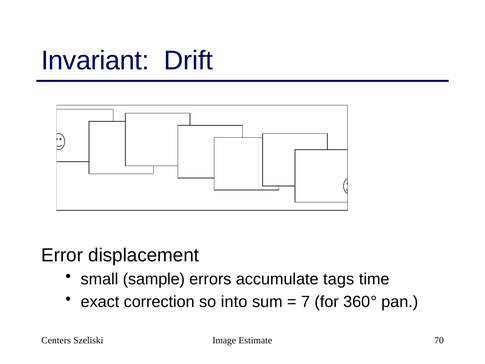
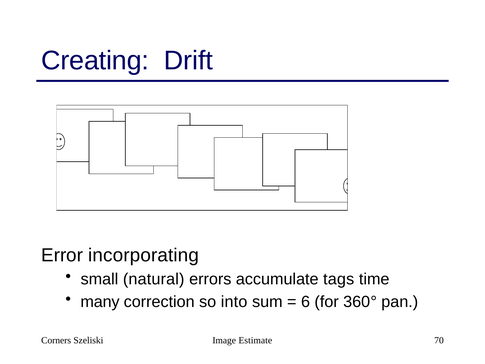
Invariant: Invariant -> Creating
displacement: displacement -> incorporating
sample: sample -> natural
exact: exact -> many
7: 7 -> 6
Centers: Centers -> Corners
